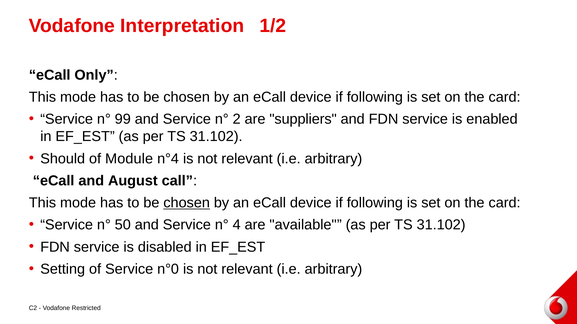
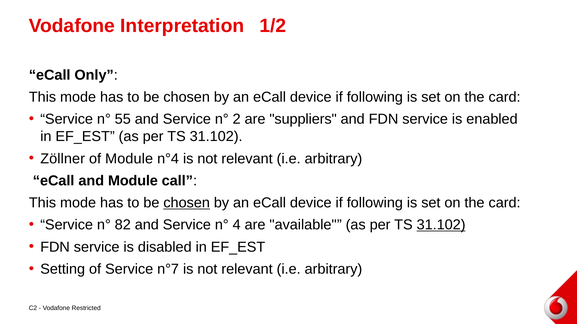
99: 99 -> 55
Should: Should -> Zöllner
and August: August -> Module
50: 50 -> 82
31.102 at (441, 225) underline: none -> present
n°0: n°0 -> n°7
